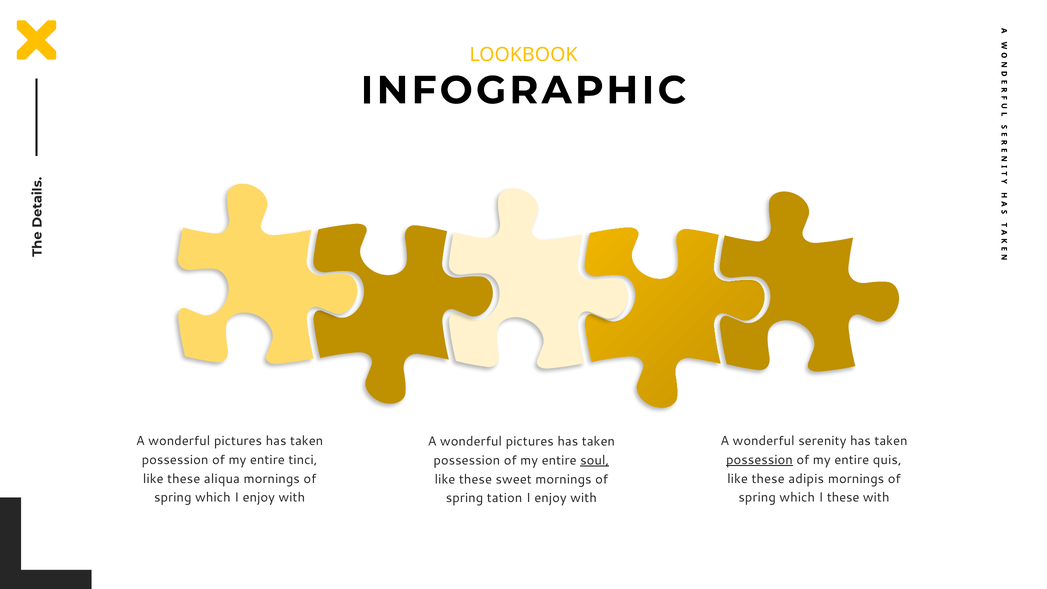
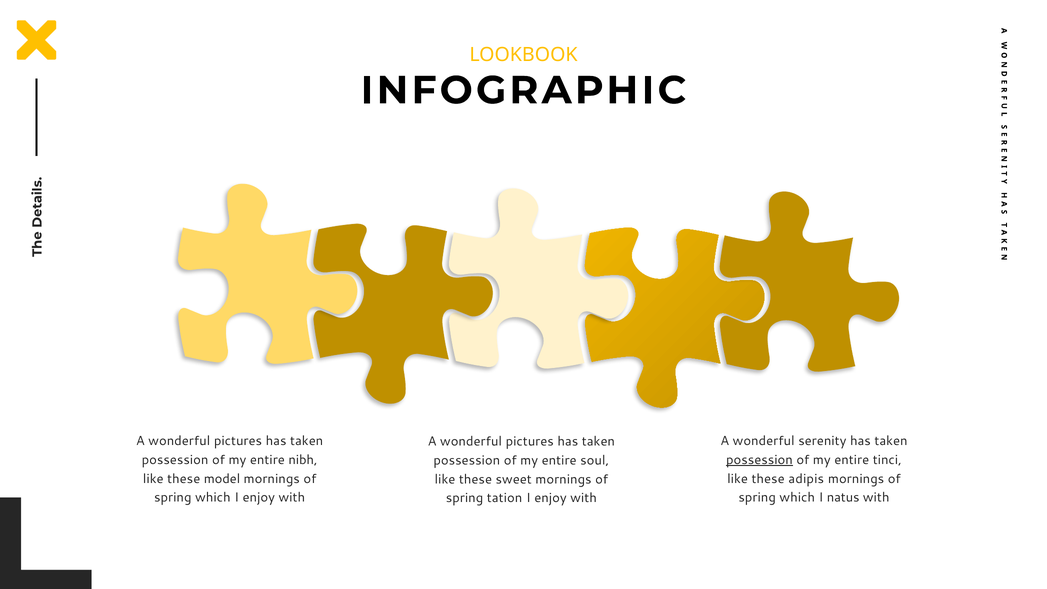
tinci: tinci -> nibh
quis: quis -> tinci
soul underline: present -> none
aliqua: aliqua -> model
I these: these -> natus
